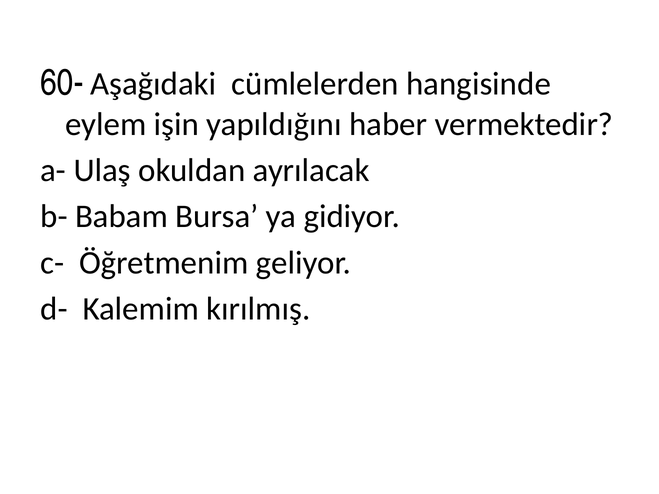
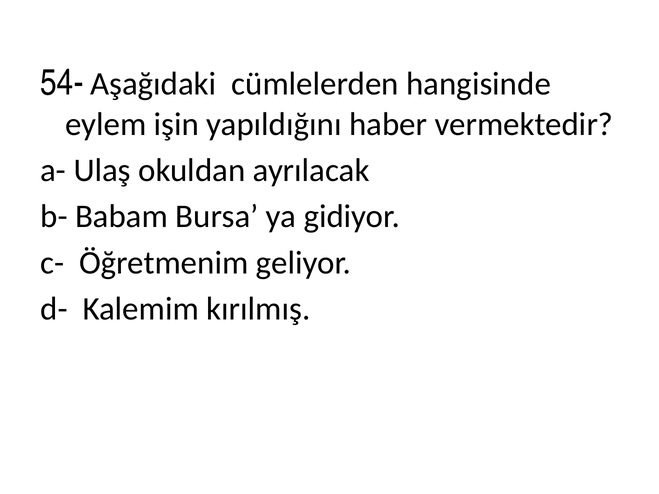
60-: 60- -> 54-
